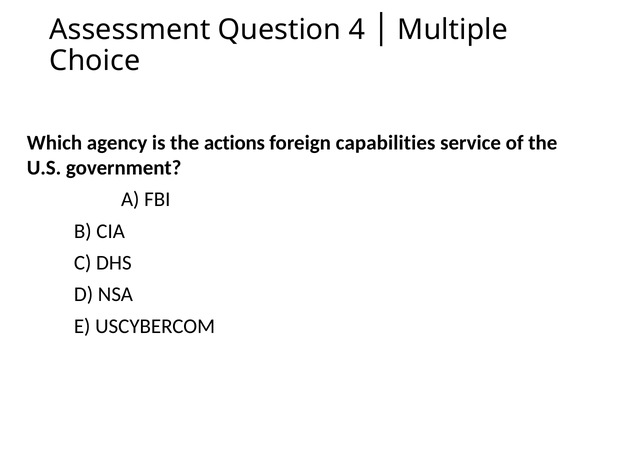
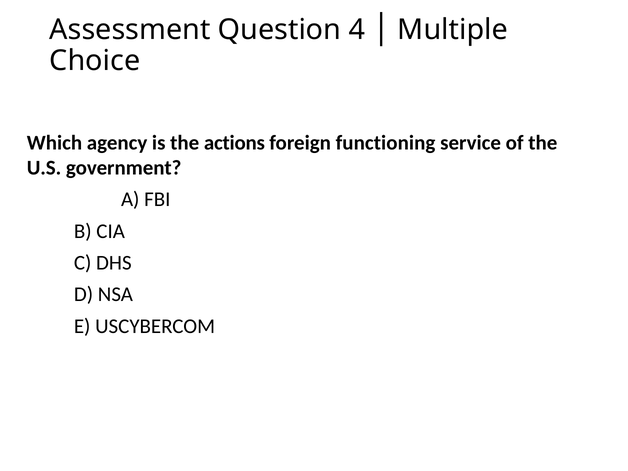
capabilities: capabilities -> functioning
